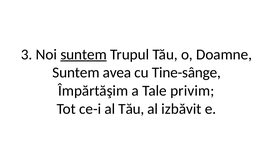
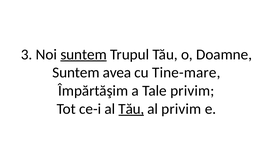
Tine-sânge: Tine-sânge -> Tine-mare
Tău at (131, 109) underline: none -> present
al izbăvit: izbăvit -> privim
